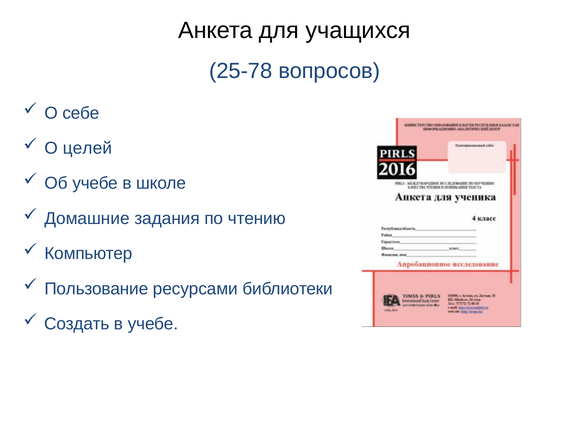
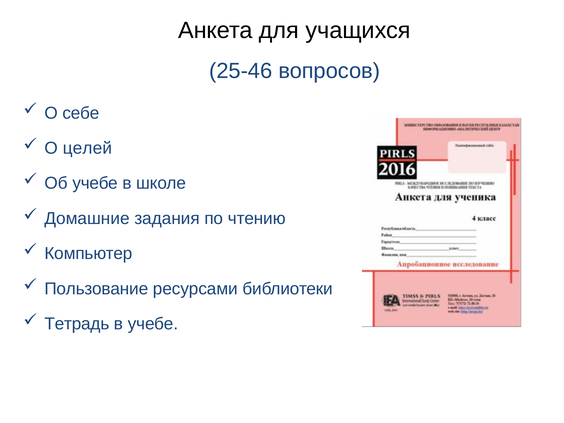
25-78: 25-78 -> 25-46
Создать: Создать -> Тетрадь
